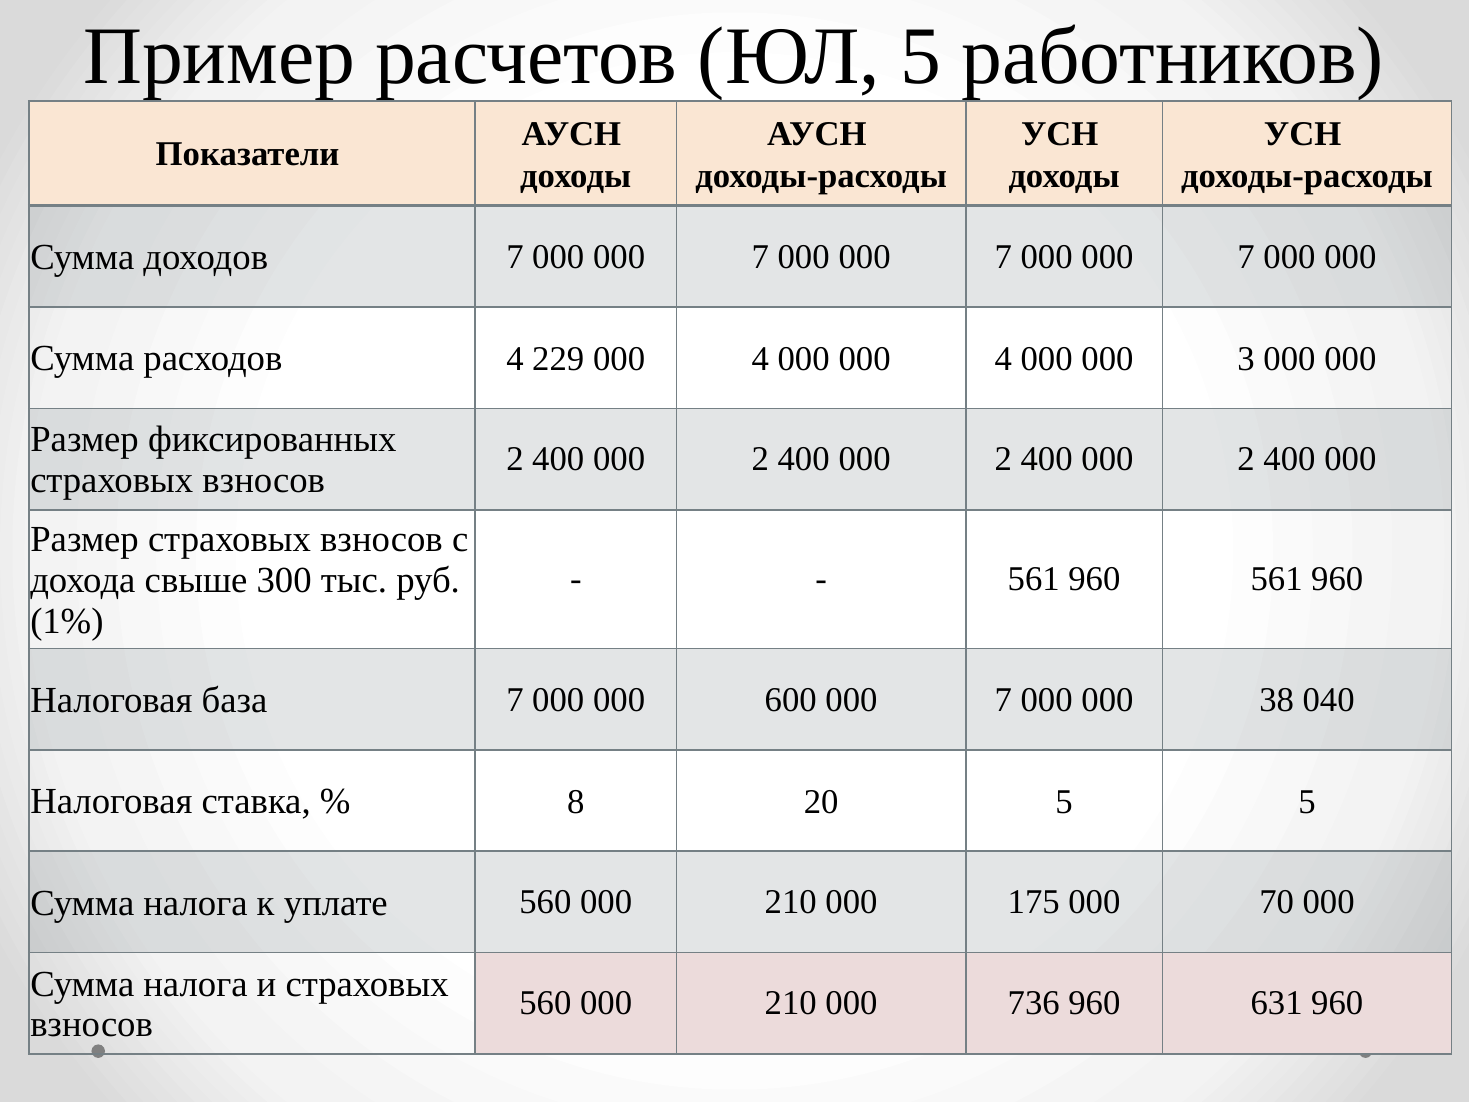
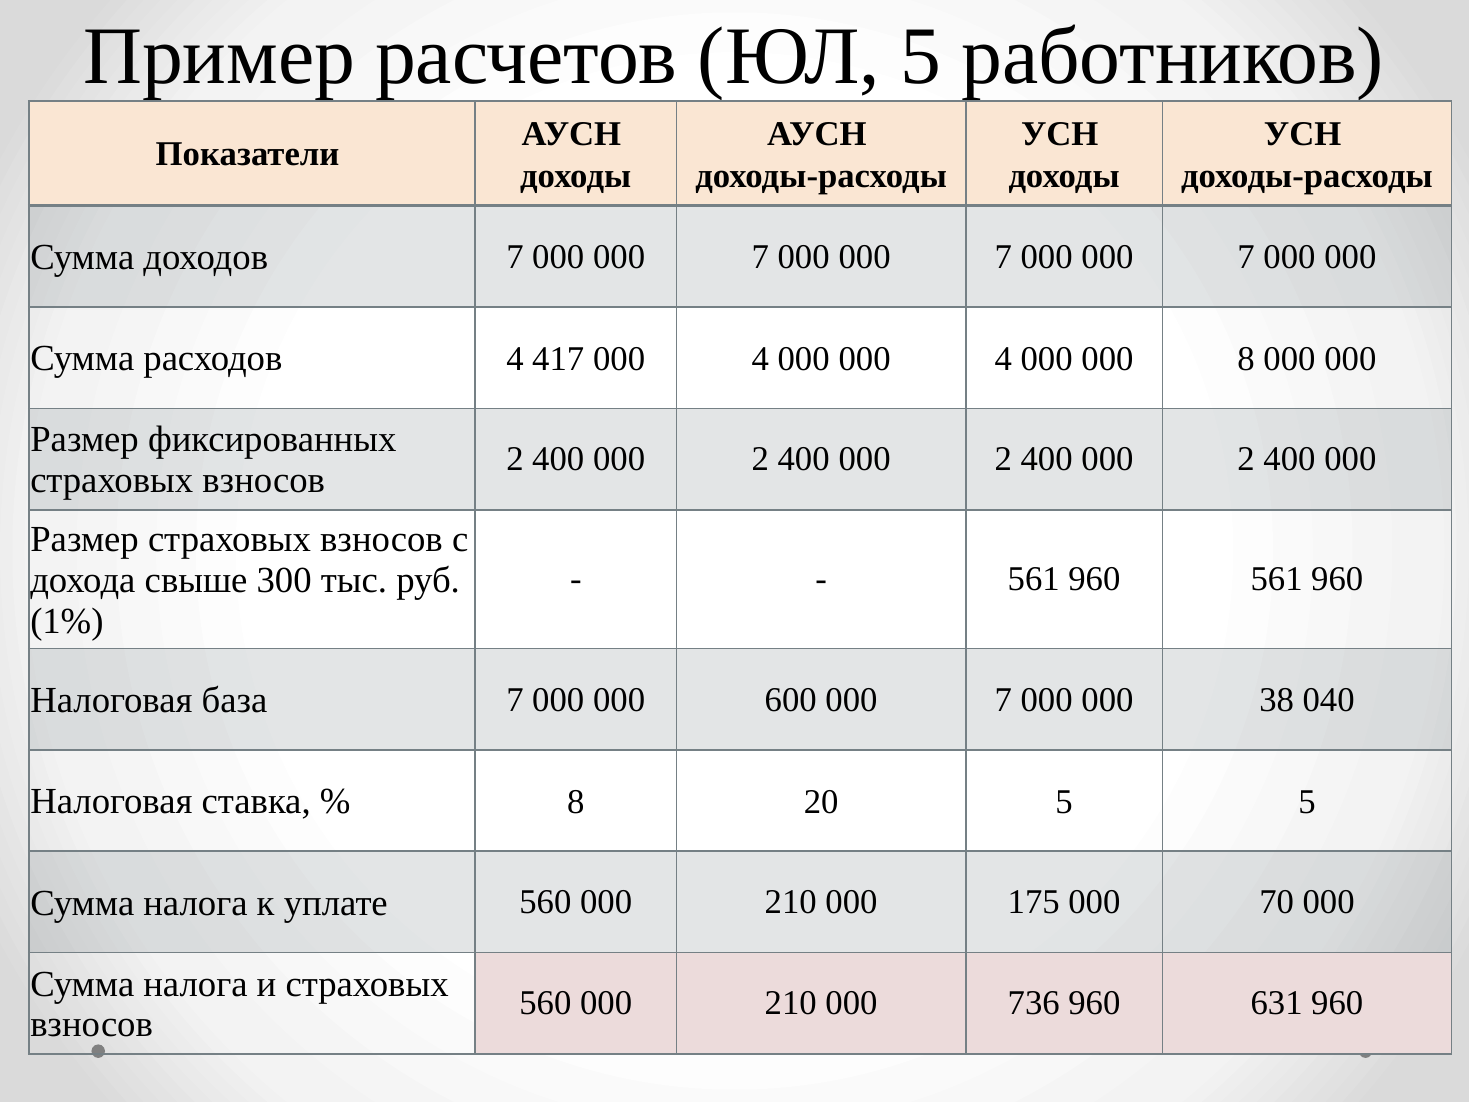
229: 229 -> 417
000 3: 3 -> 8
